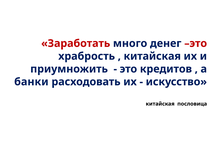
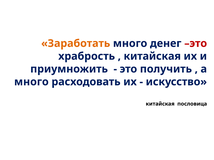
Заработать colour: red -> orange
кредитов: кредитов -> получить
банки at (31, 82): банки -> много
